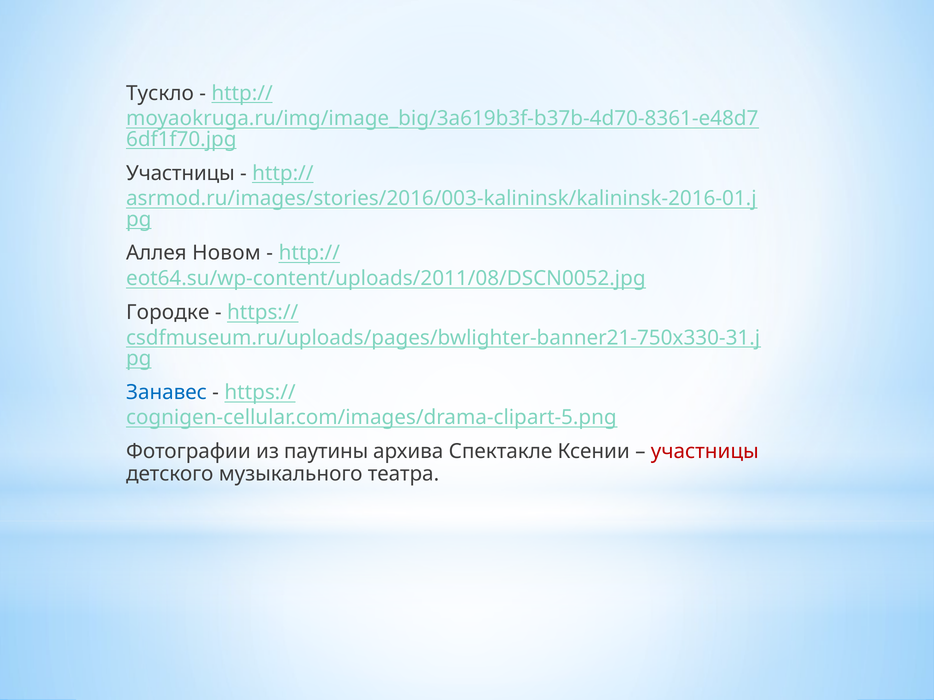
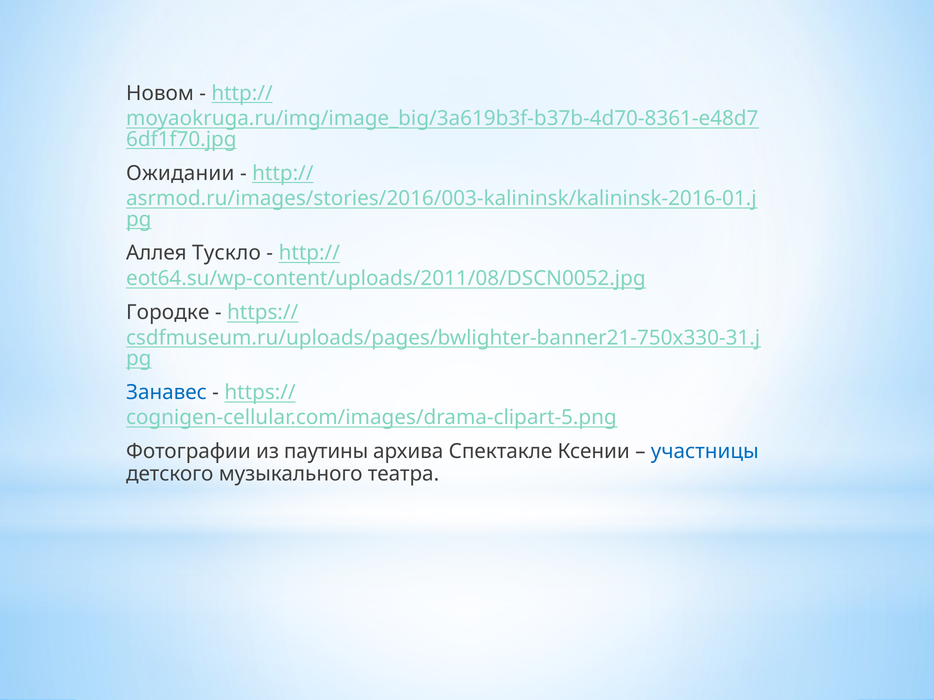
Тускло: Тускло -> Новом
Участницы at (180, 173): Участницы -> Ожидании
Новом: Новом -> Тускло
участницы at (705, 452) colour: red -> blue
